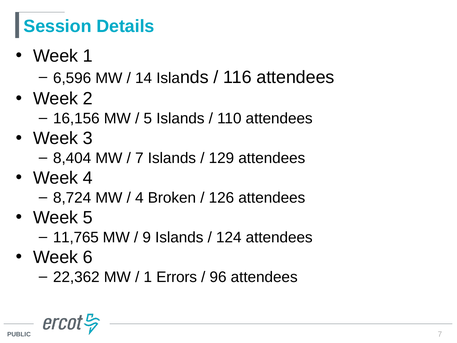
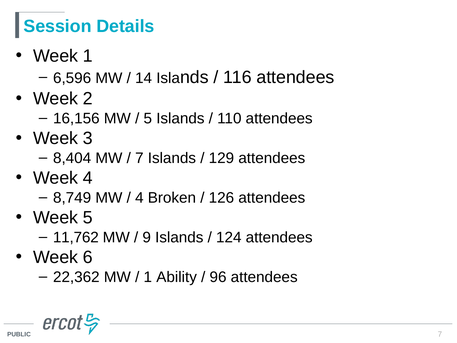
8,724: 8,724 -> 8,749
11,765: 11,765 -> 11,762
Errors: Errors -> Ability
